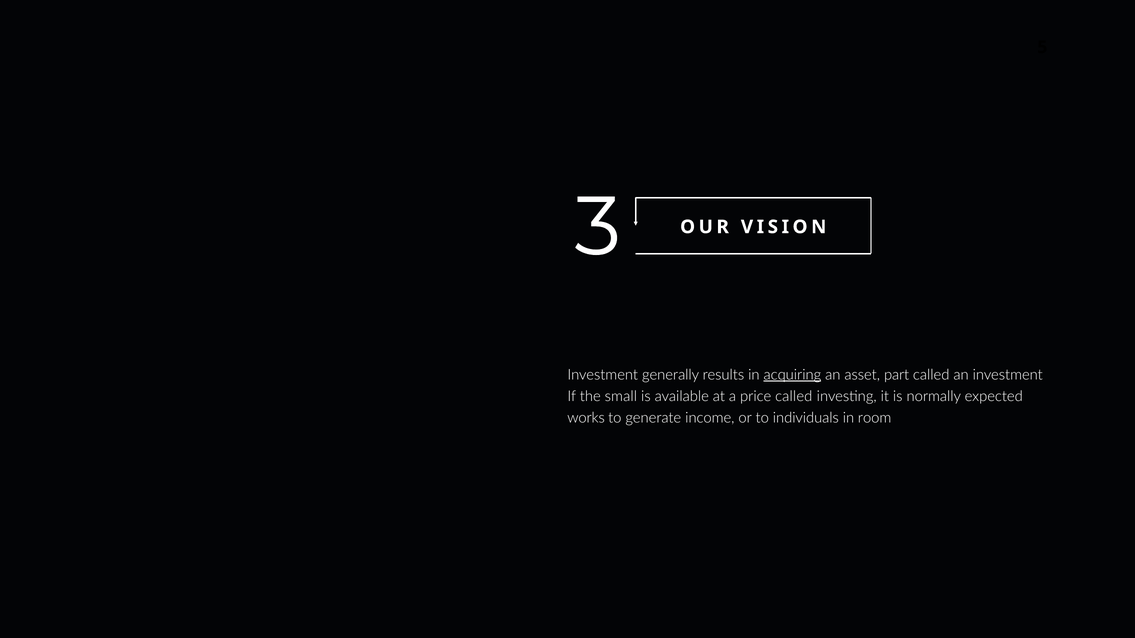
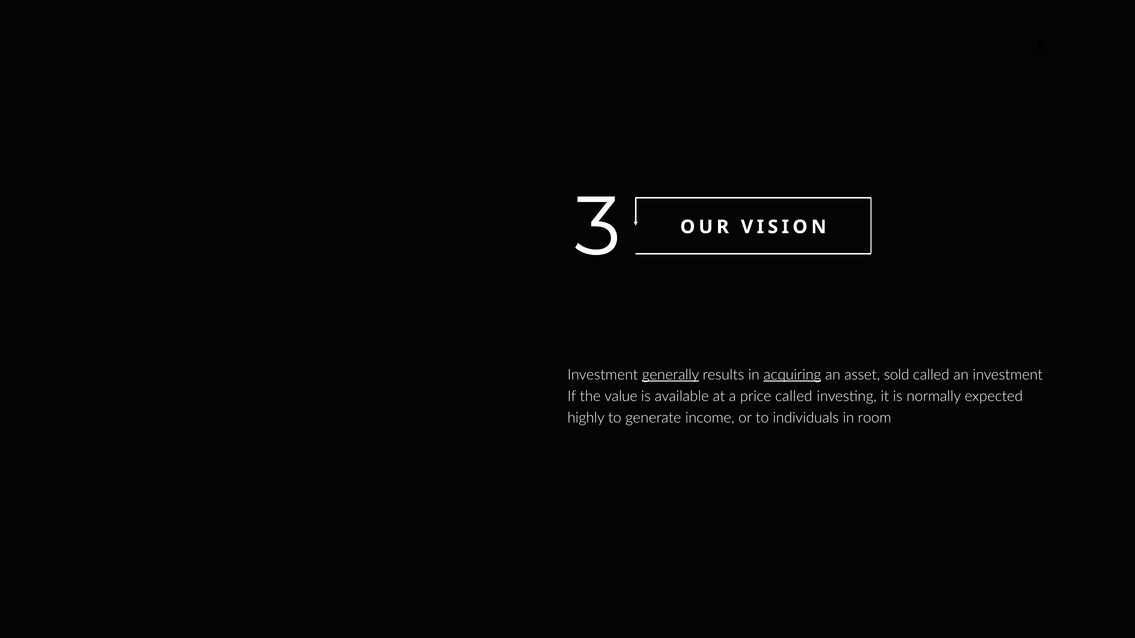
generally underline: none -> present
part: part -> sold
small: small -> value
works: works -> highly
